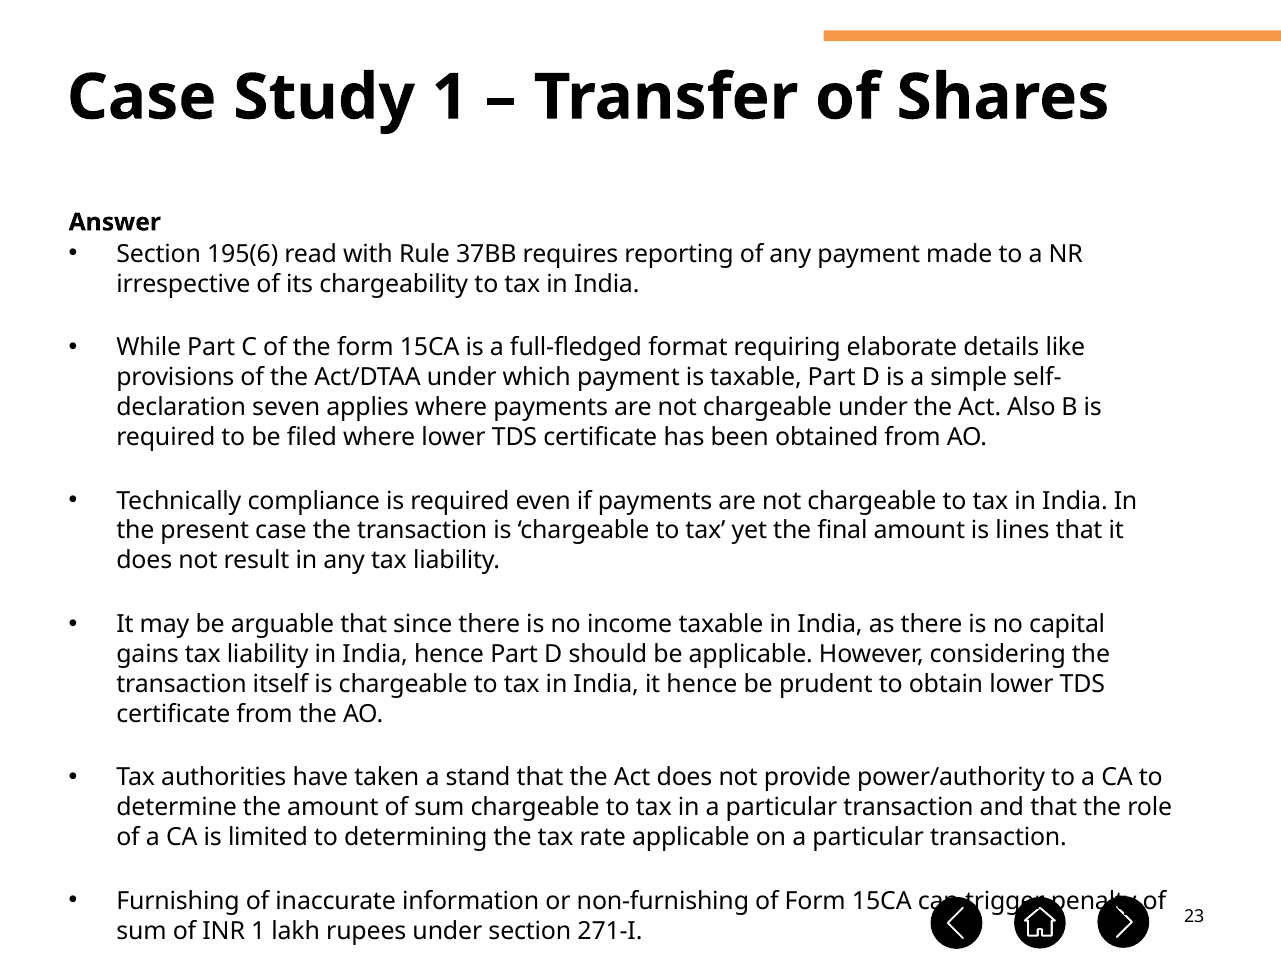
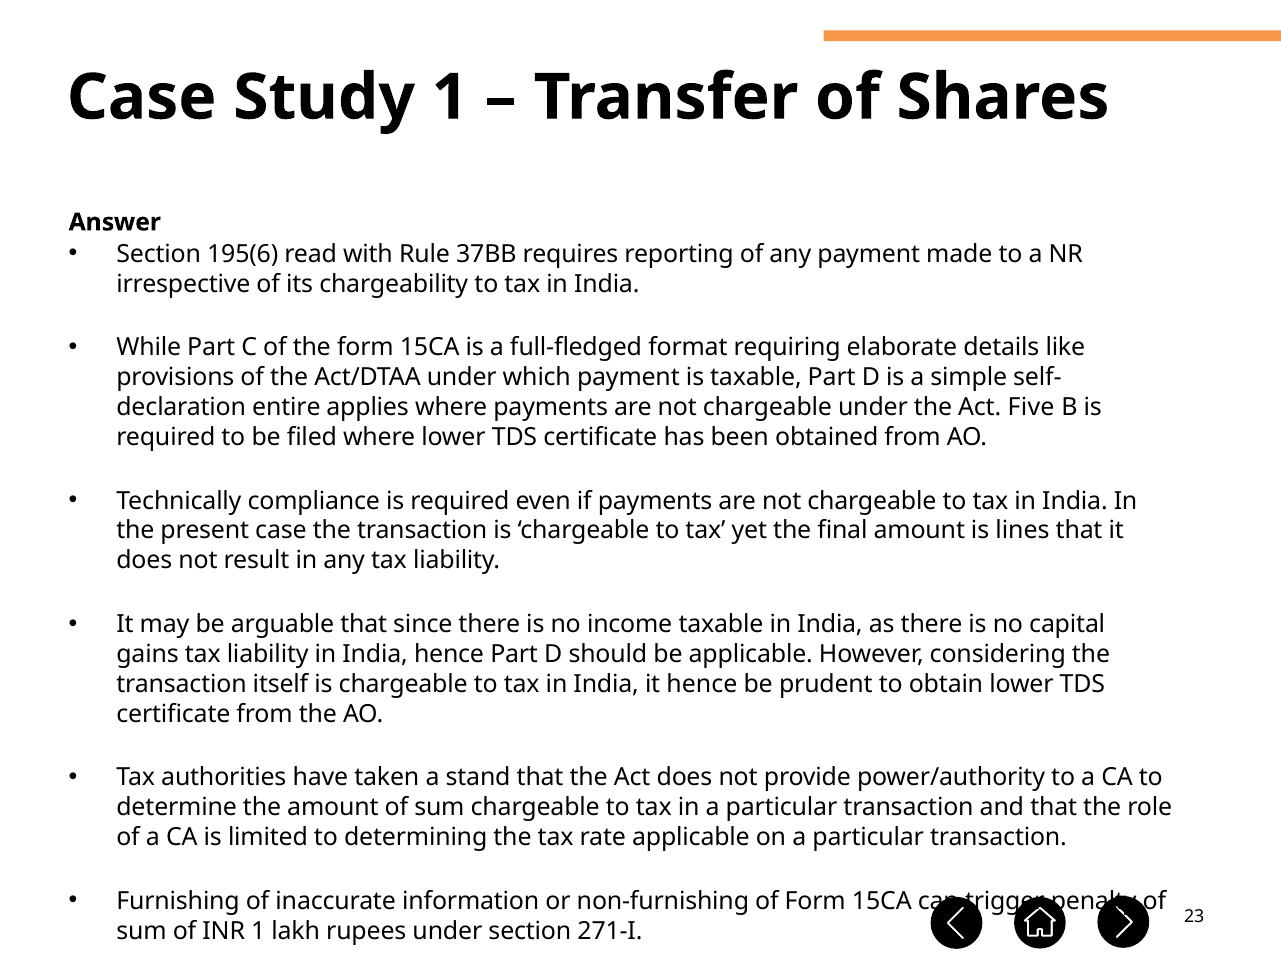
seven: seven -> entire
Also: Also -> Five
